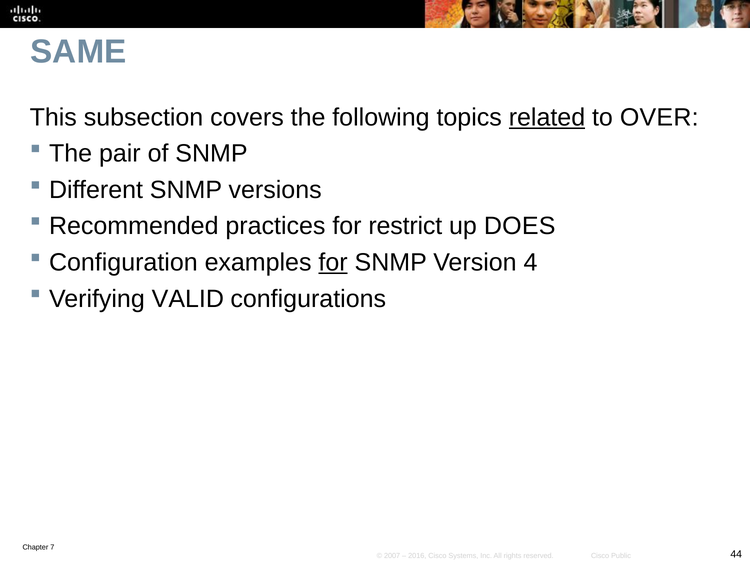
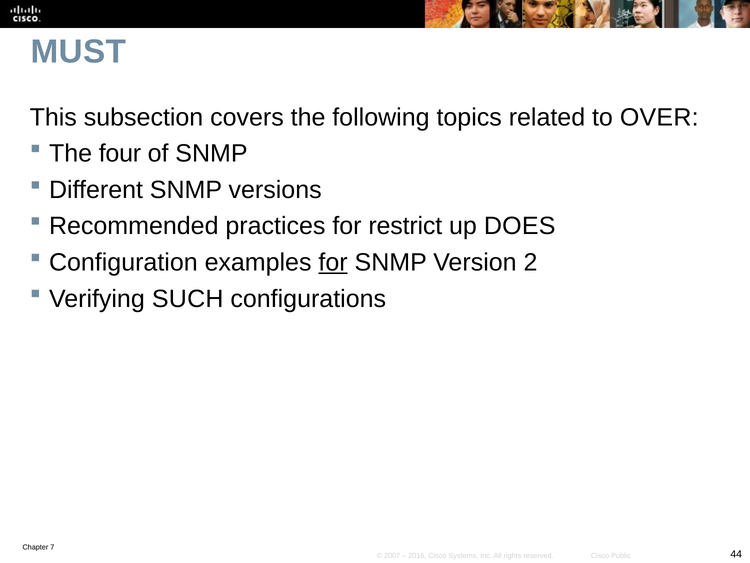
SAME: SAME -> MUST
related underline: present -> none
pair: pair -> four
4: 4 -> 2
VALID: VALID -> SUCH
